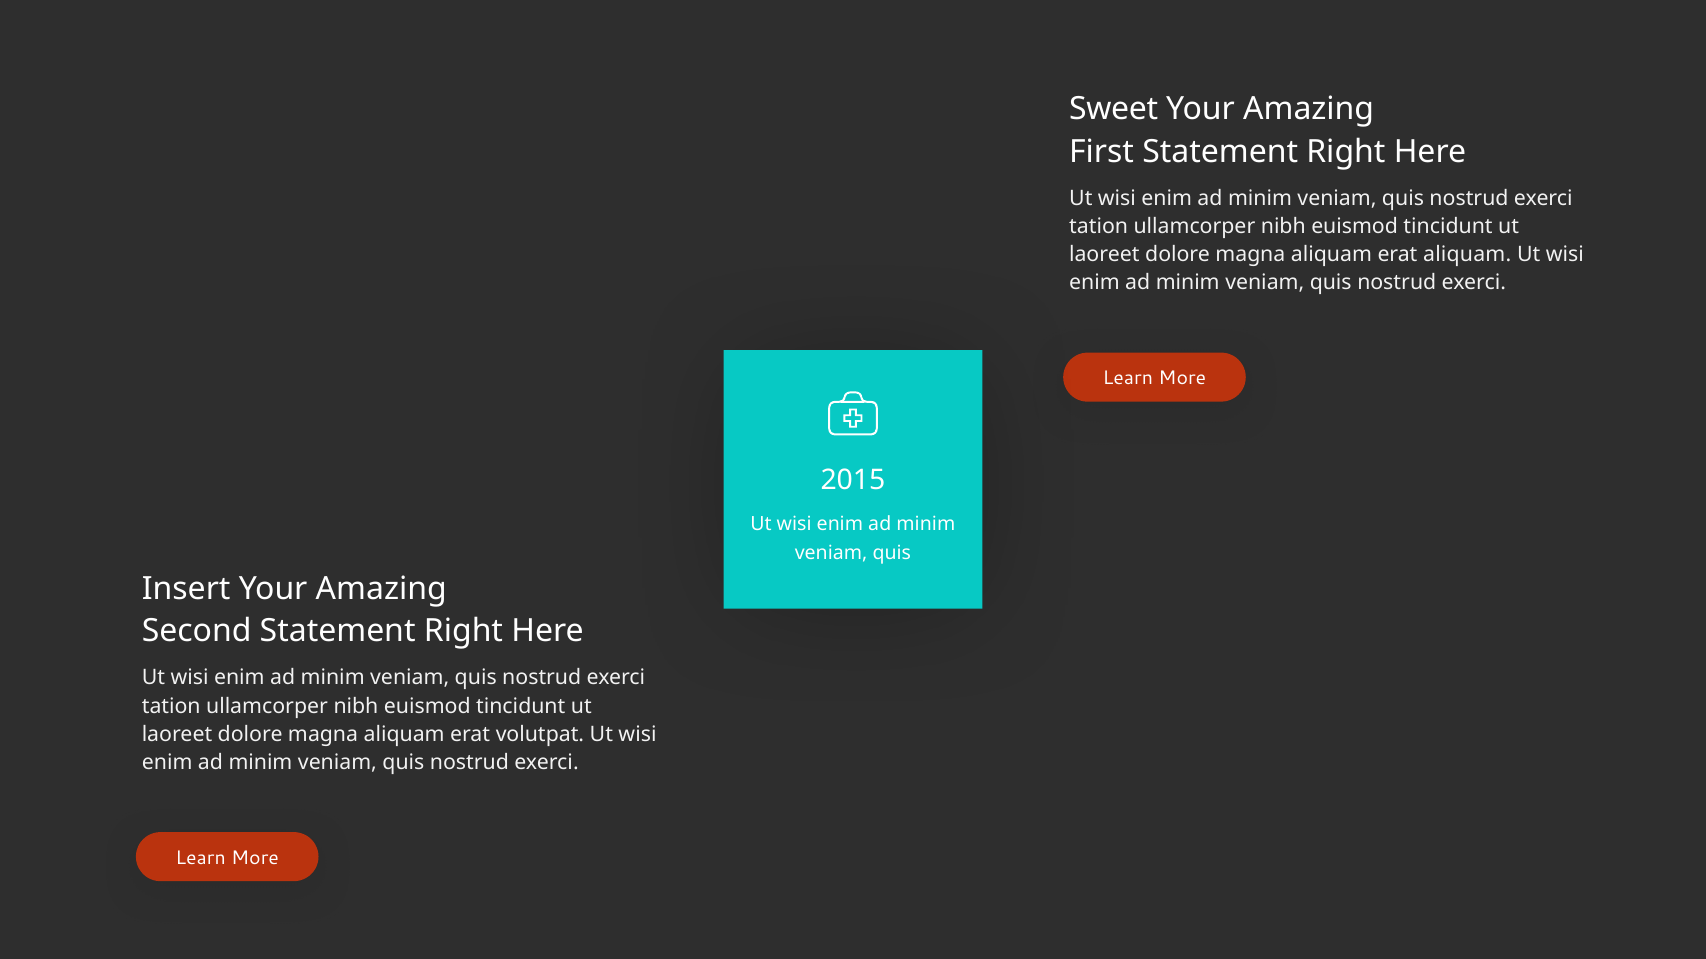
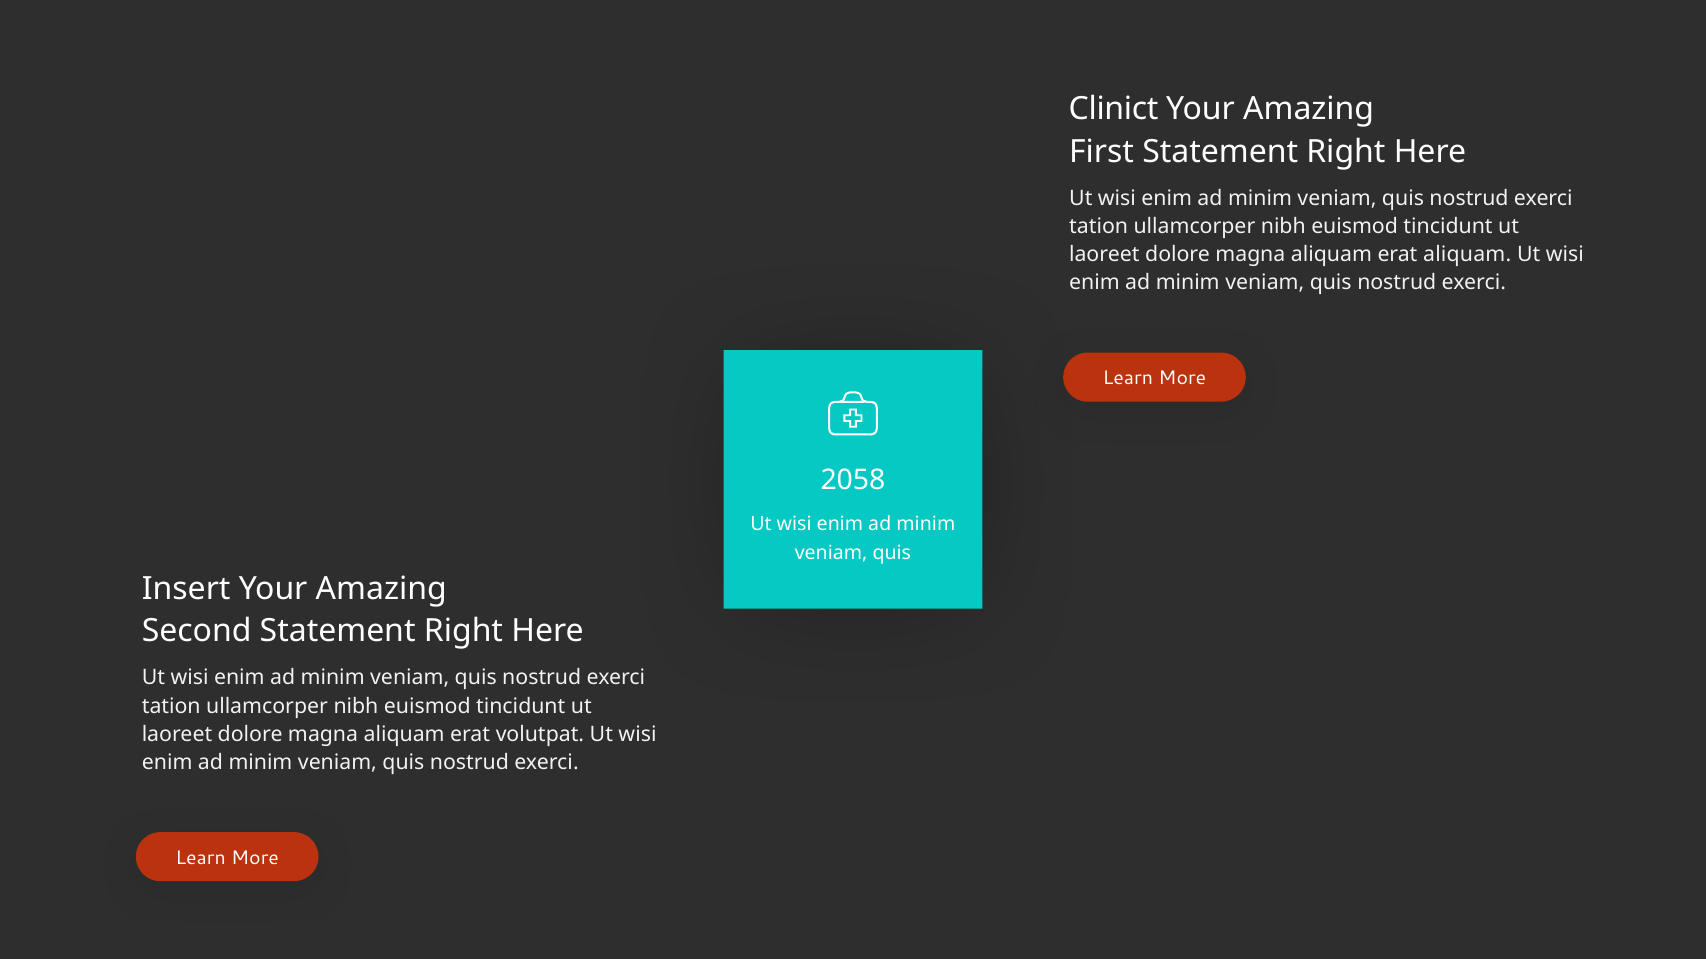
Sweet: Sweet -> Clinict
2015: 2015 -> 2058
